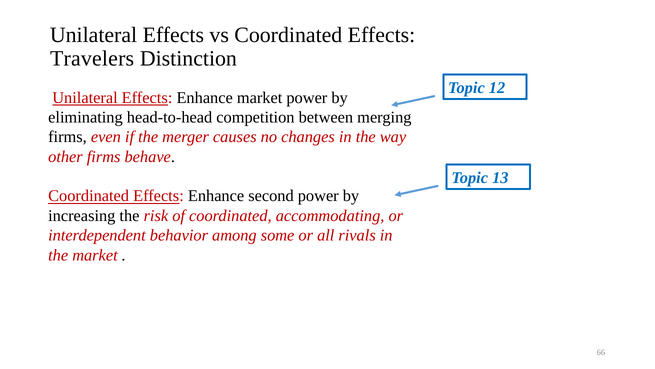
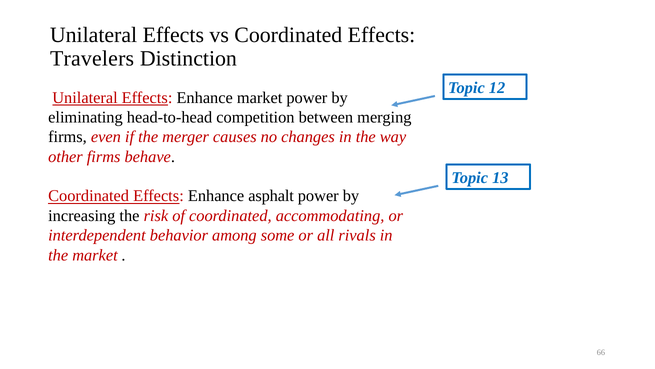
second: second -> asphalt
